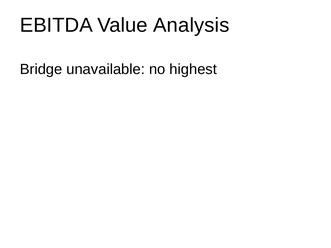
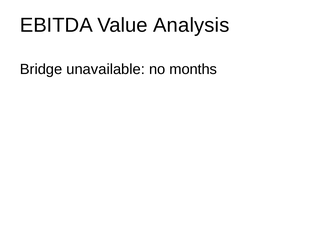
highest: highest -> months
